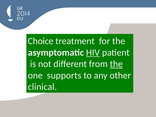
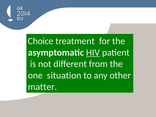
the at (116, 64) underline: present -> none
supports: supports -> situation
clinical: clinical -> matter
